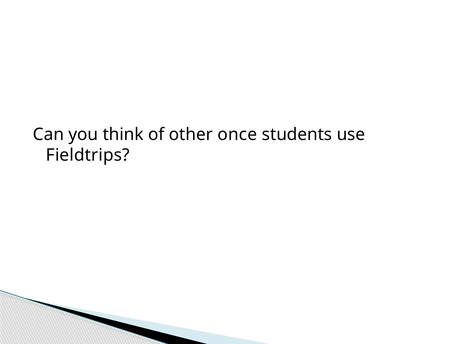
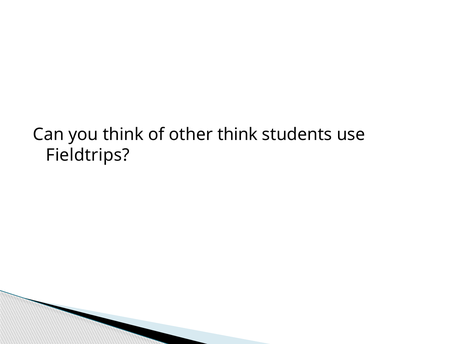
other once: once -> think
